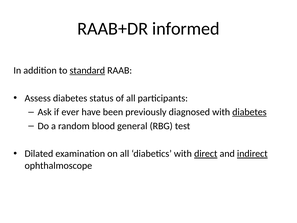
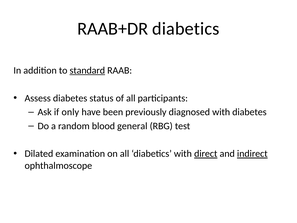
RAAB+DR informed: informed -> diabetics
ever: ever -> only
diabetes at (249, 112) underline: present -> none
